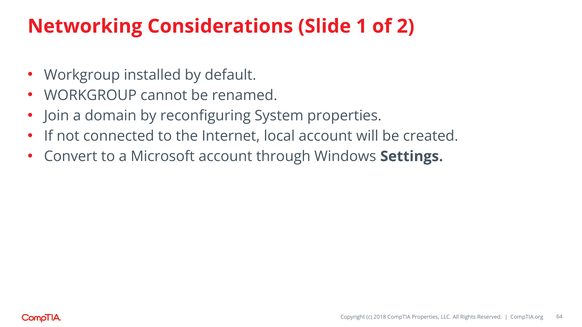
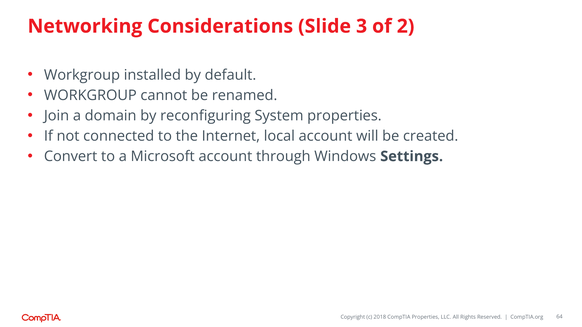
1: 1 -> 3
